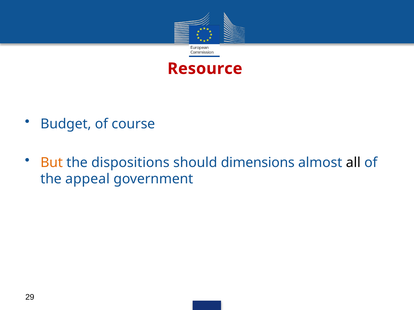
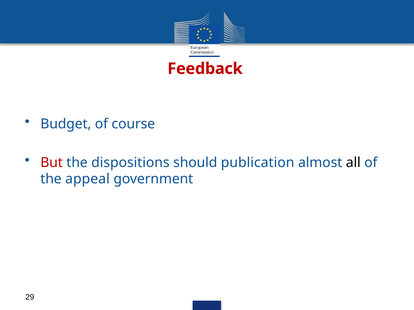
Resource: Resource -> Feedback
But colour: orange -> red
dimensions: dimensions -> publication
